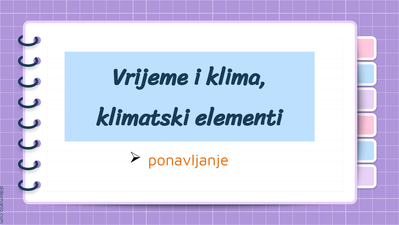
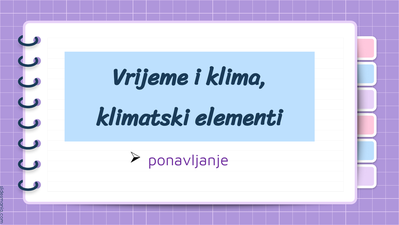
ponavljanje colour: orange -> purple
